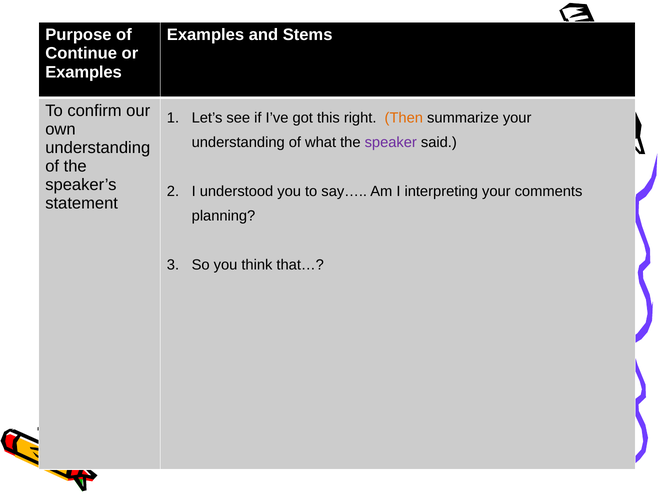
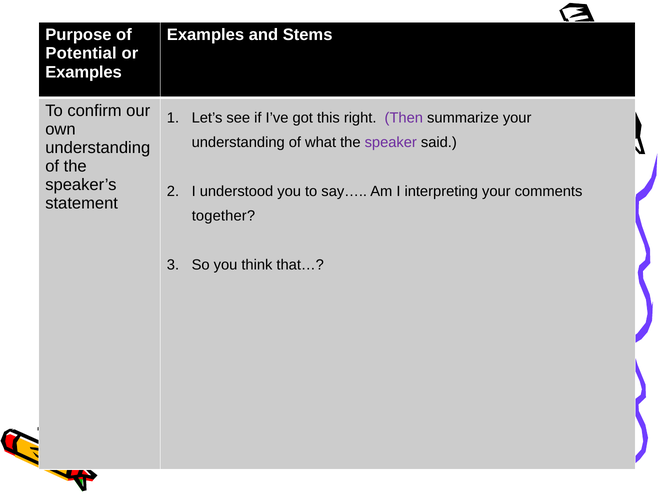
Continue: Continue -> Potential
Then colour: orange -> purple
planning: planning -> together
